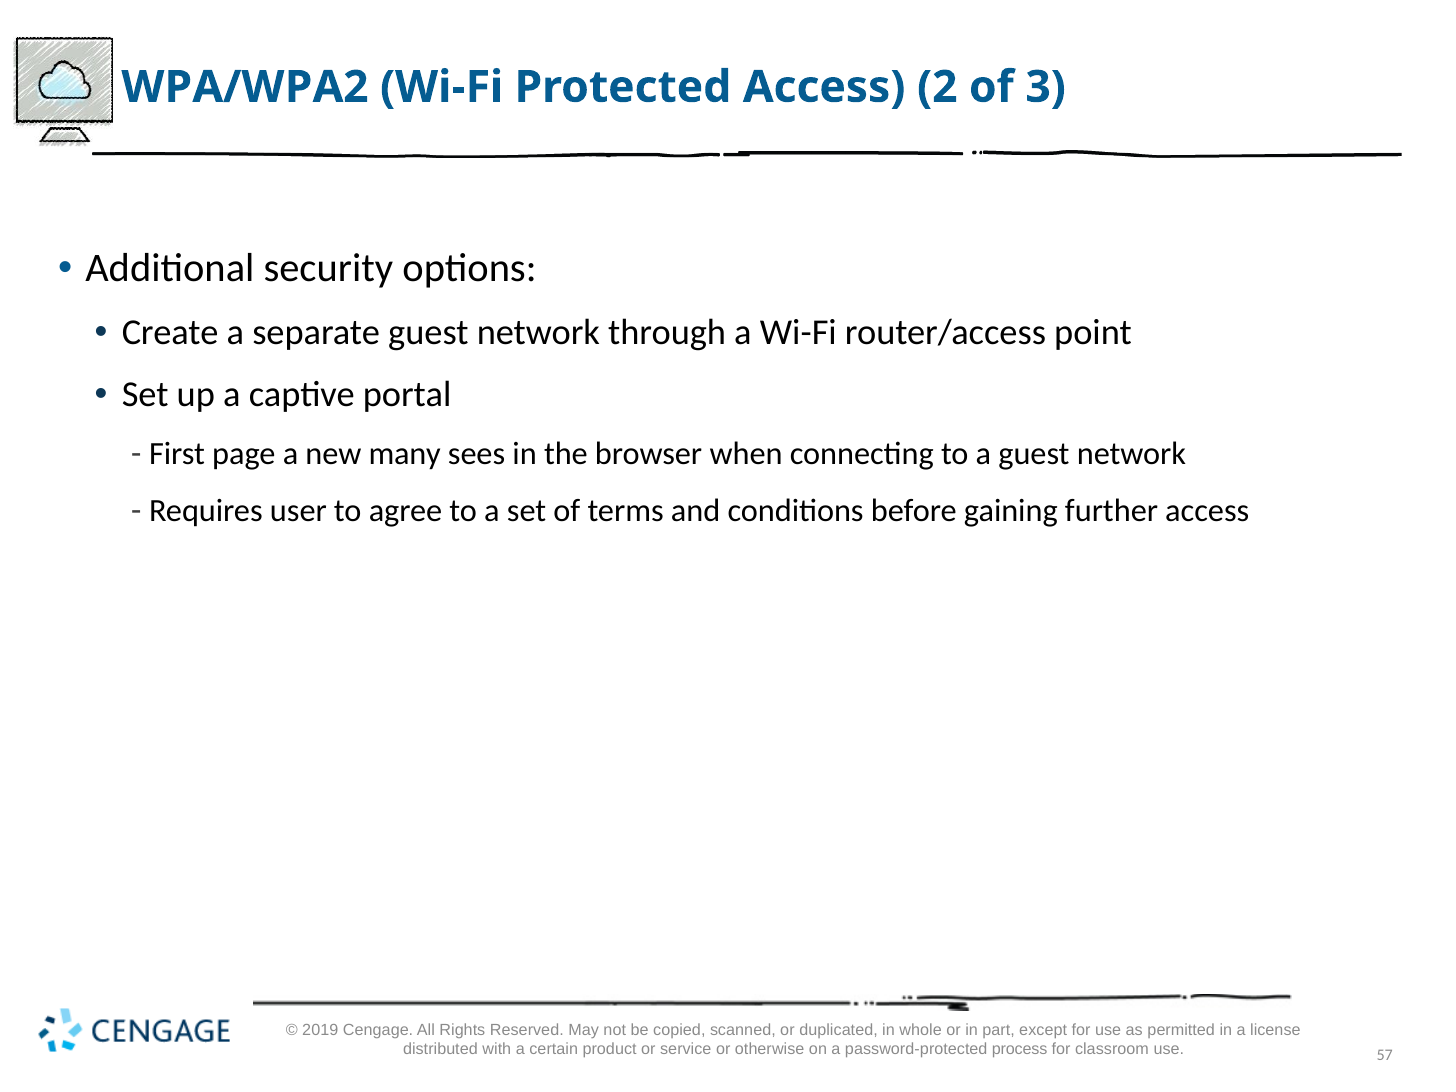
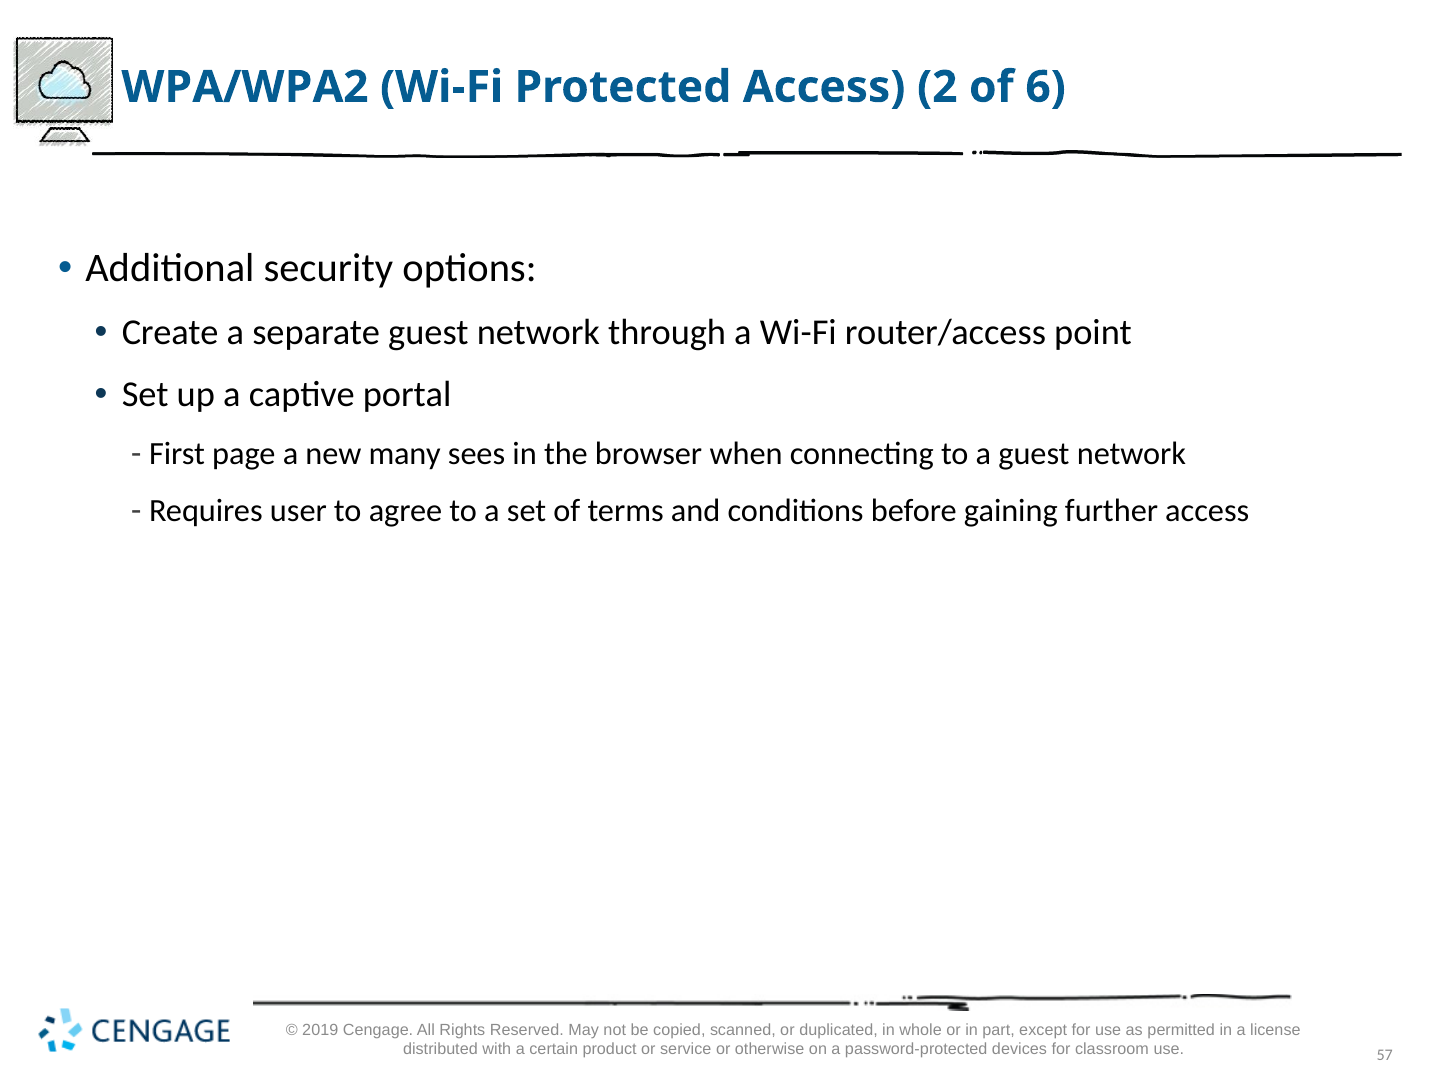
3: 3 -> 6
process: process -> devices
